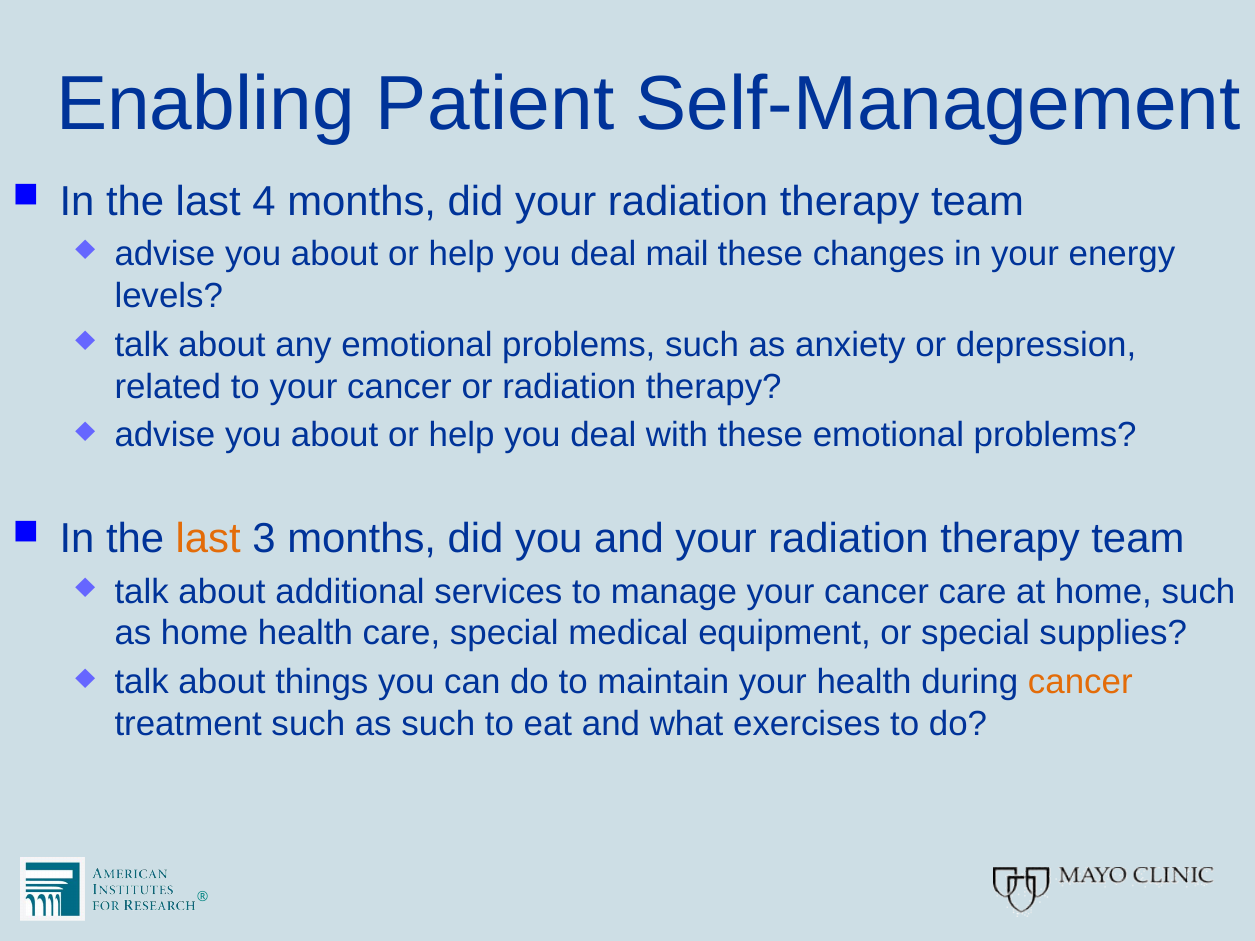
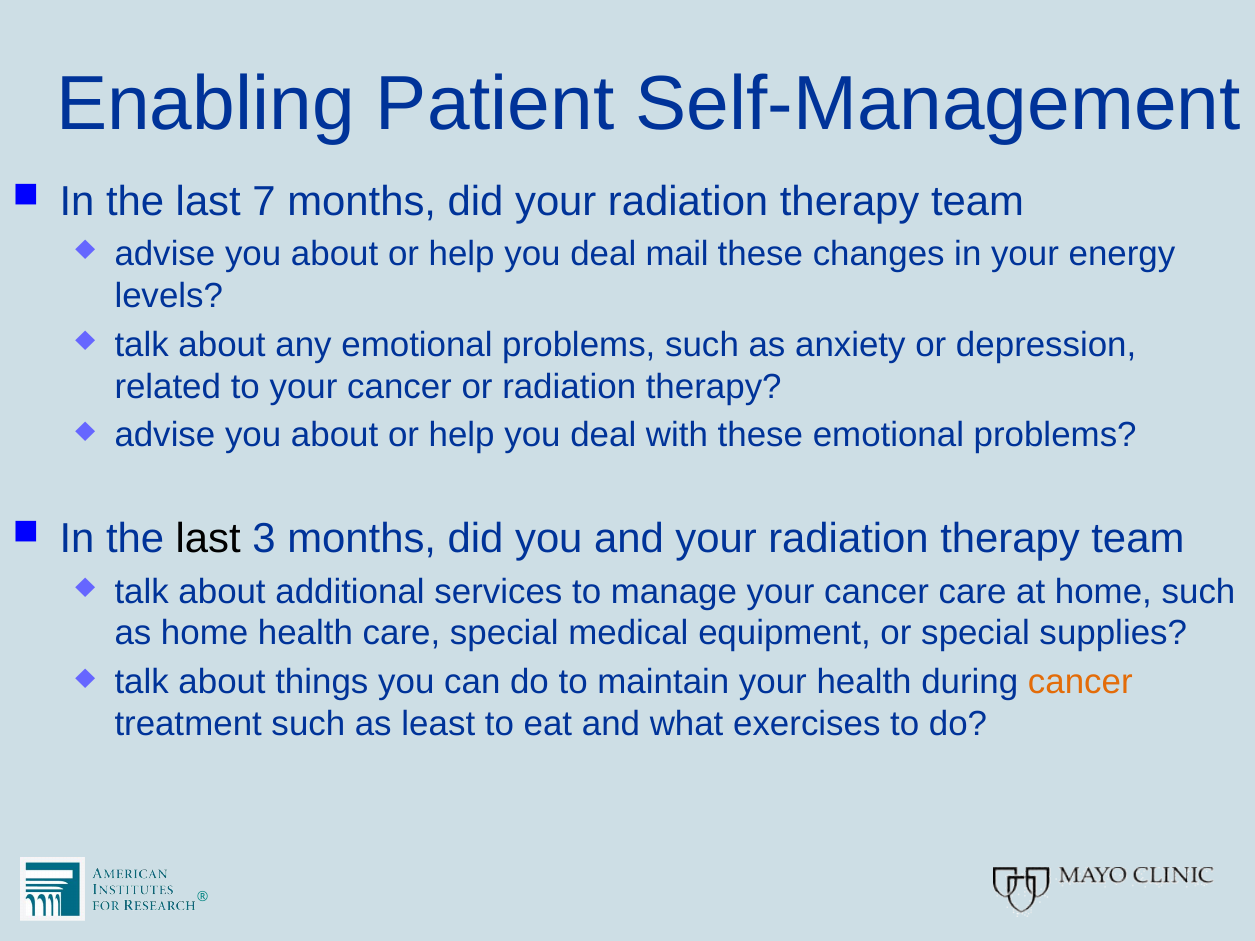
4: 4 -> 7
last at (208, 539) colour: orange -> black
as such: such -> least
